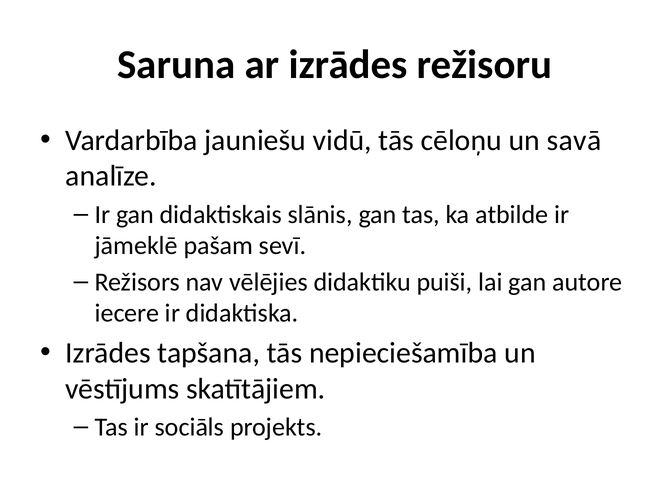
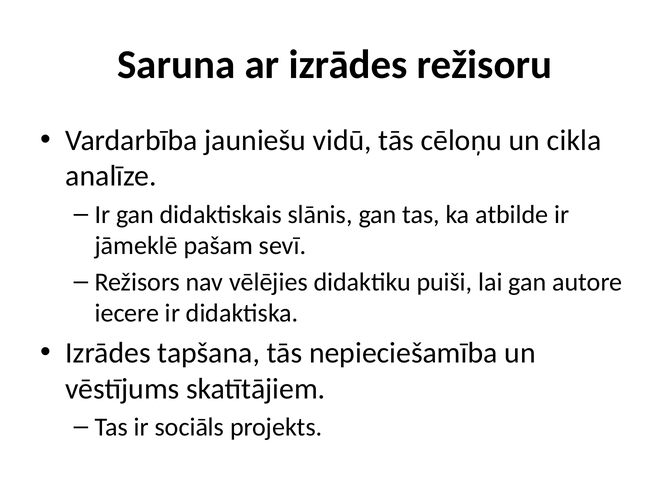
savā: savā -> cikla
